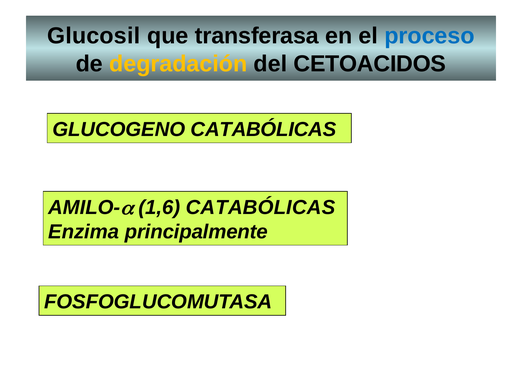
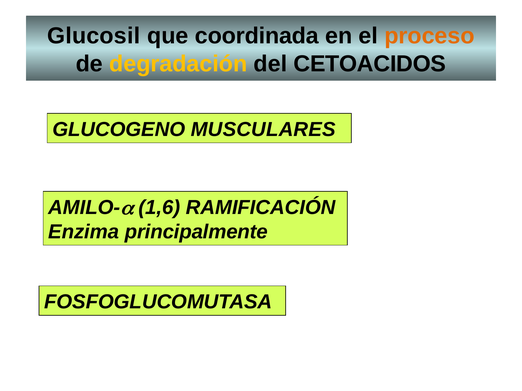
transferasa: transferasa -> coordinada
proceso colour: blue -> orange
GLUCOGENO CATABÓLICAS: CATABÓLICAS -> MUSCULARES
1,6 CATABÓLICAS: CATABÓLICAS -> RAMIFICACIÓN
